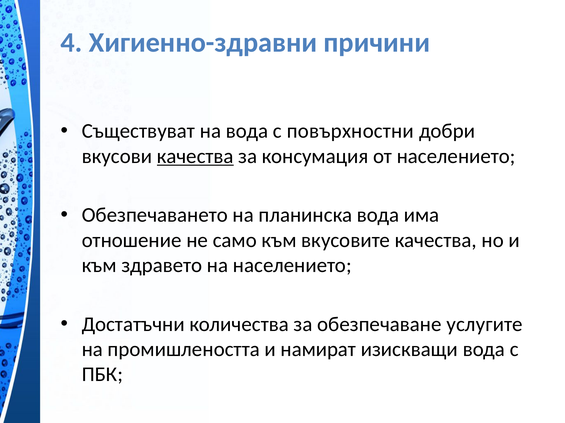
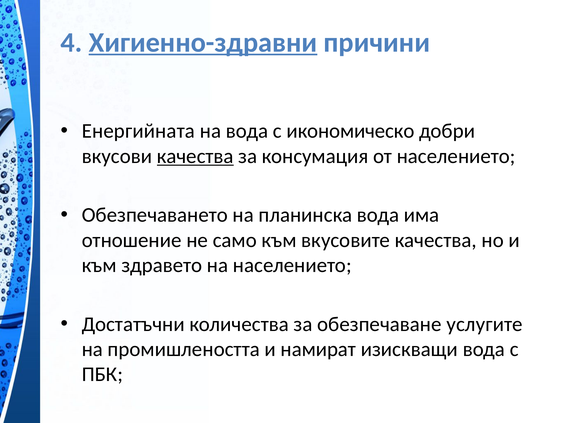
Хигиенно-здравни underline: none -> present
Съществуват: Съществуват -> Енергийната
повърхностни: повърхностни -> икономическо
